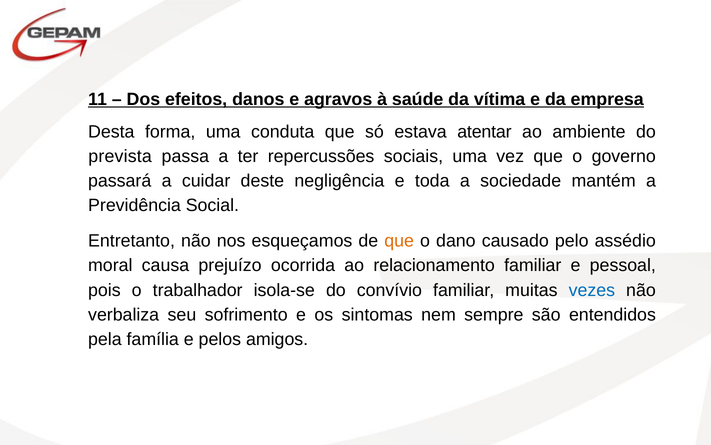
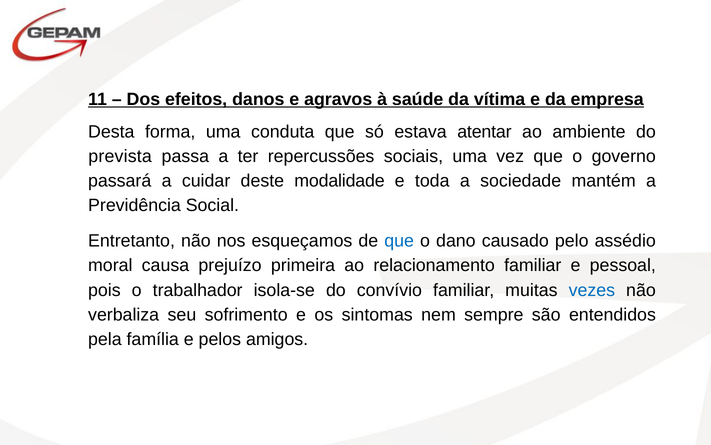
negligência: negligência -> modalidade
que at (399, 241) colour: orange -> blue
ocorrida: ocorrida -> primeira
